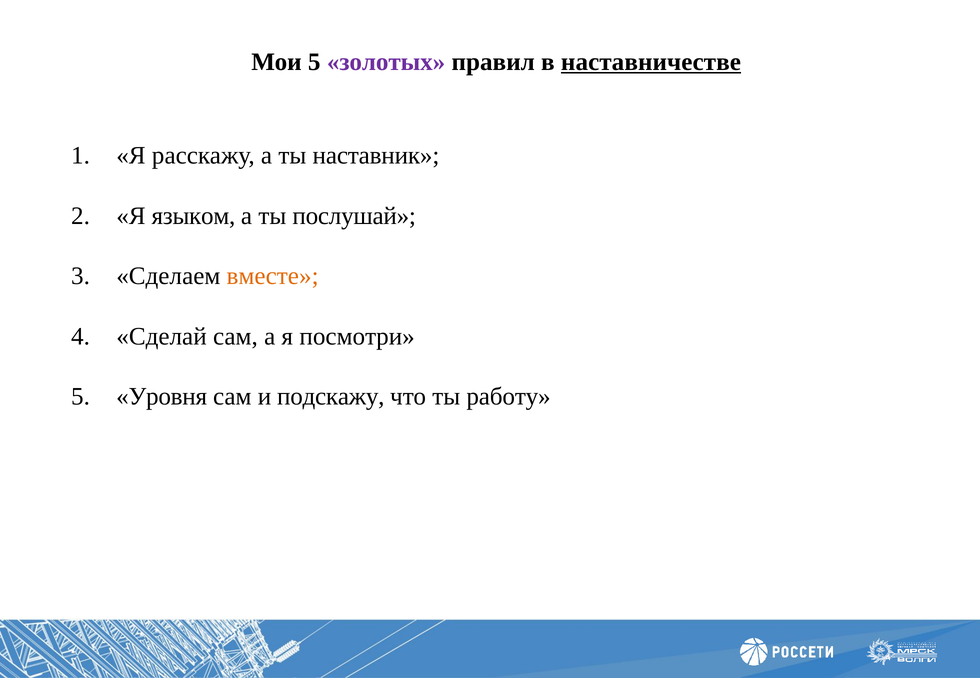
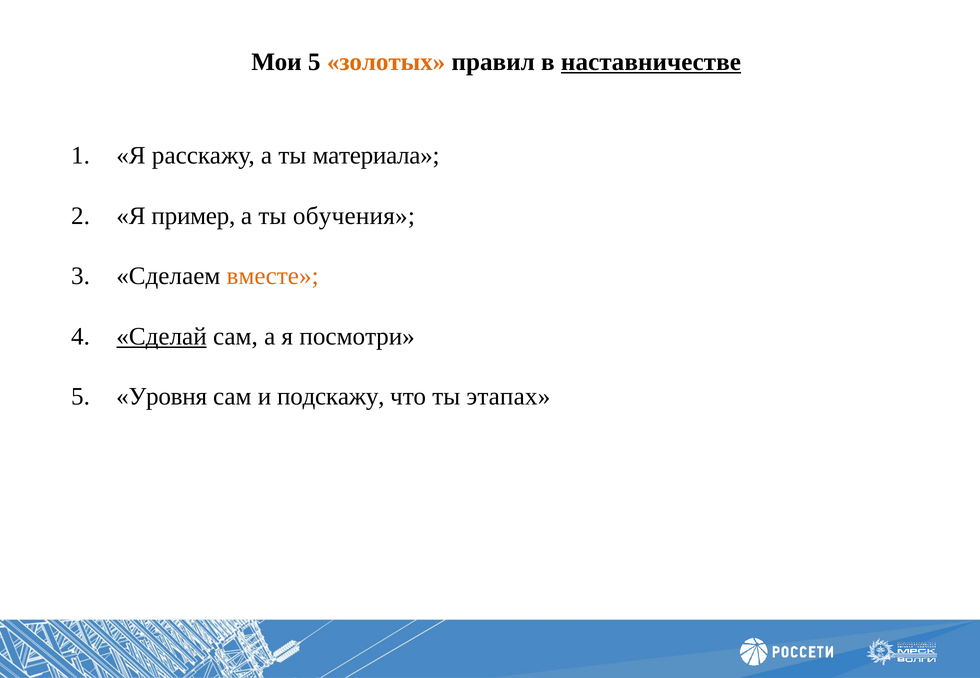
золотых colour: purple -> orange
наставник: наставник -> материала
языком: языком -> пример
послушай: послушай -> обучения
Сделай underline: none -> present
работу: работу -> этапах
